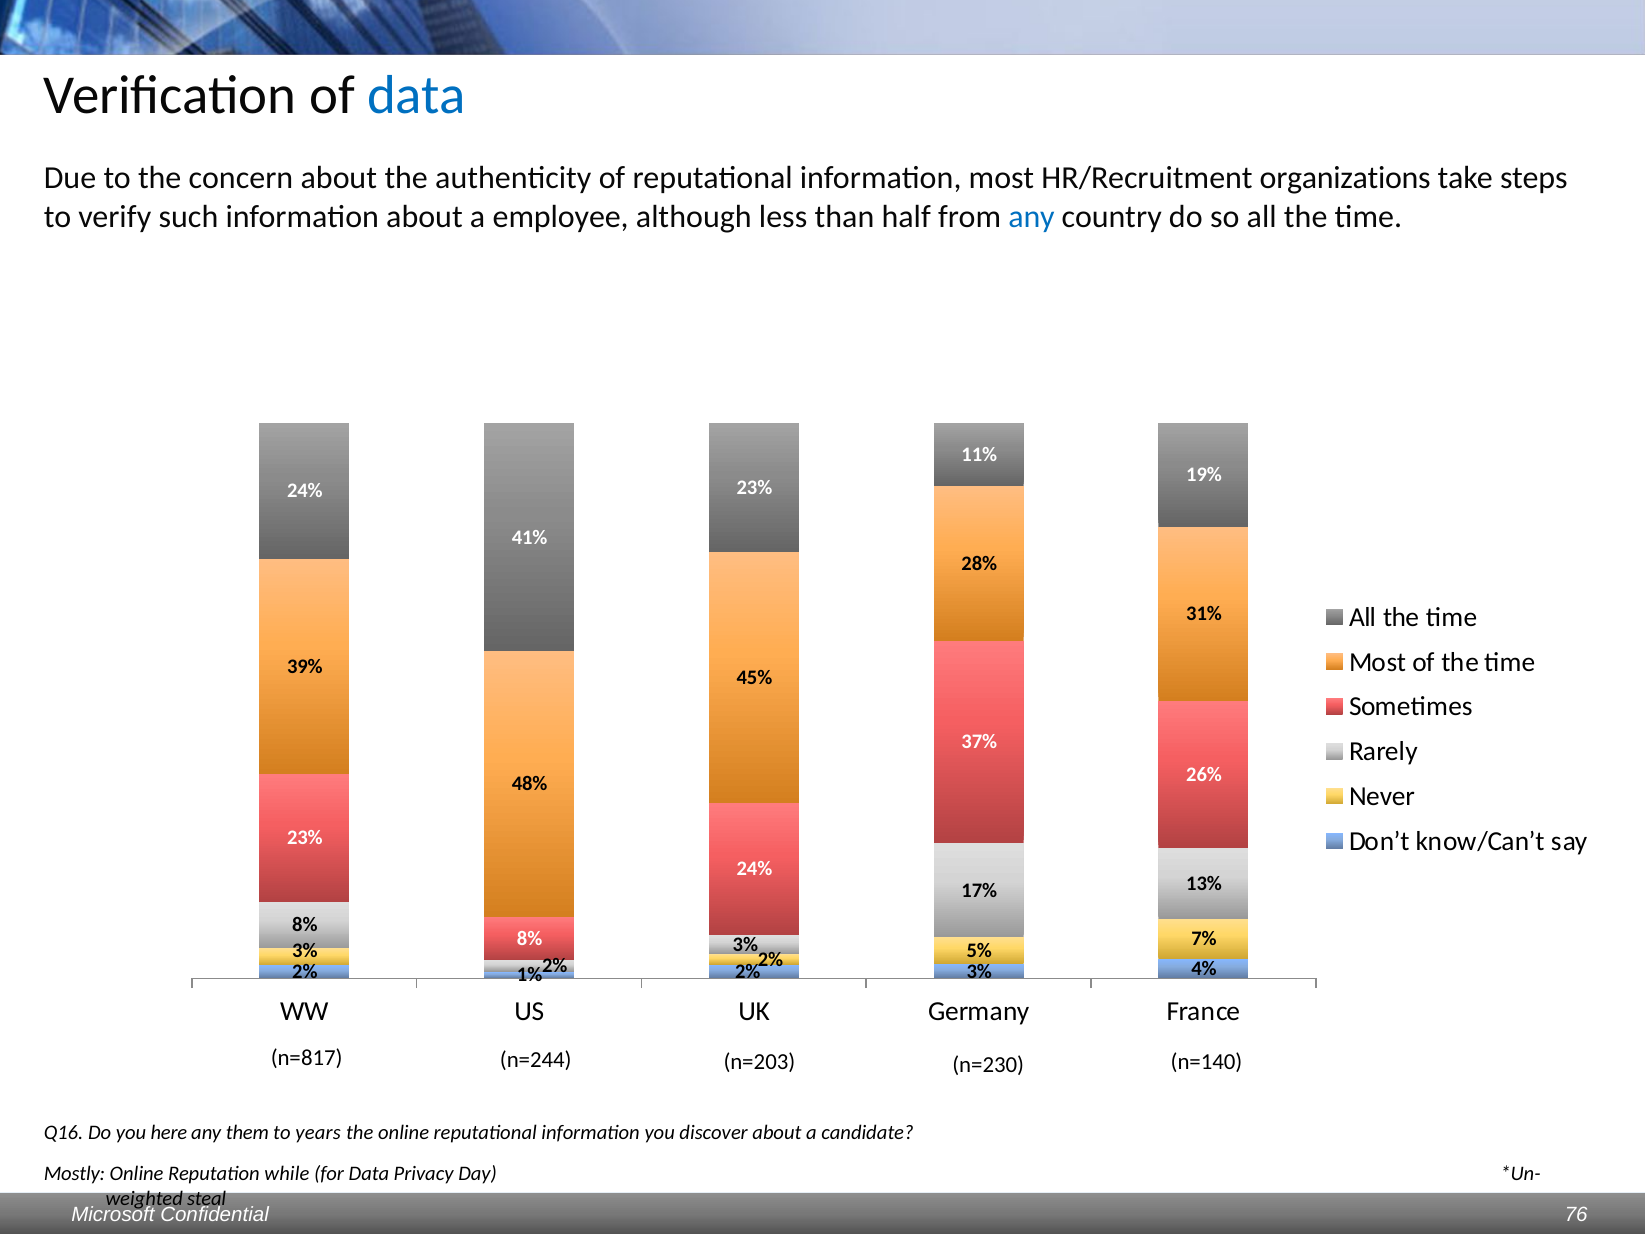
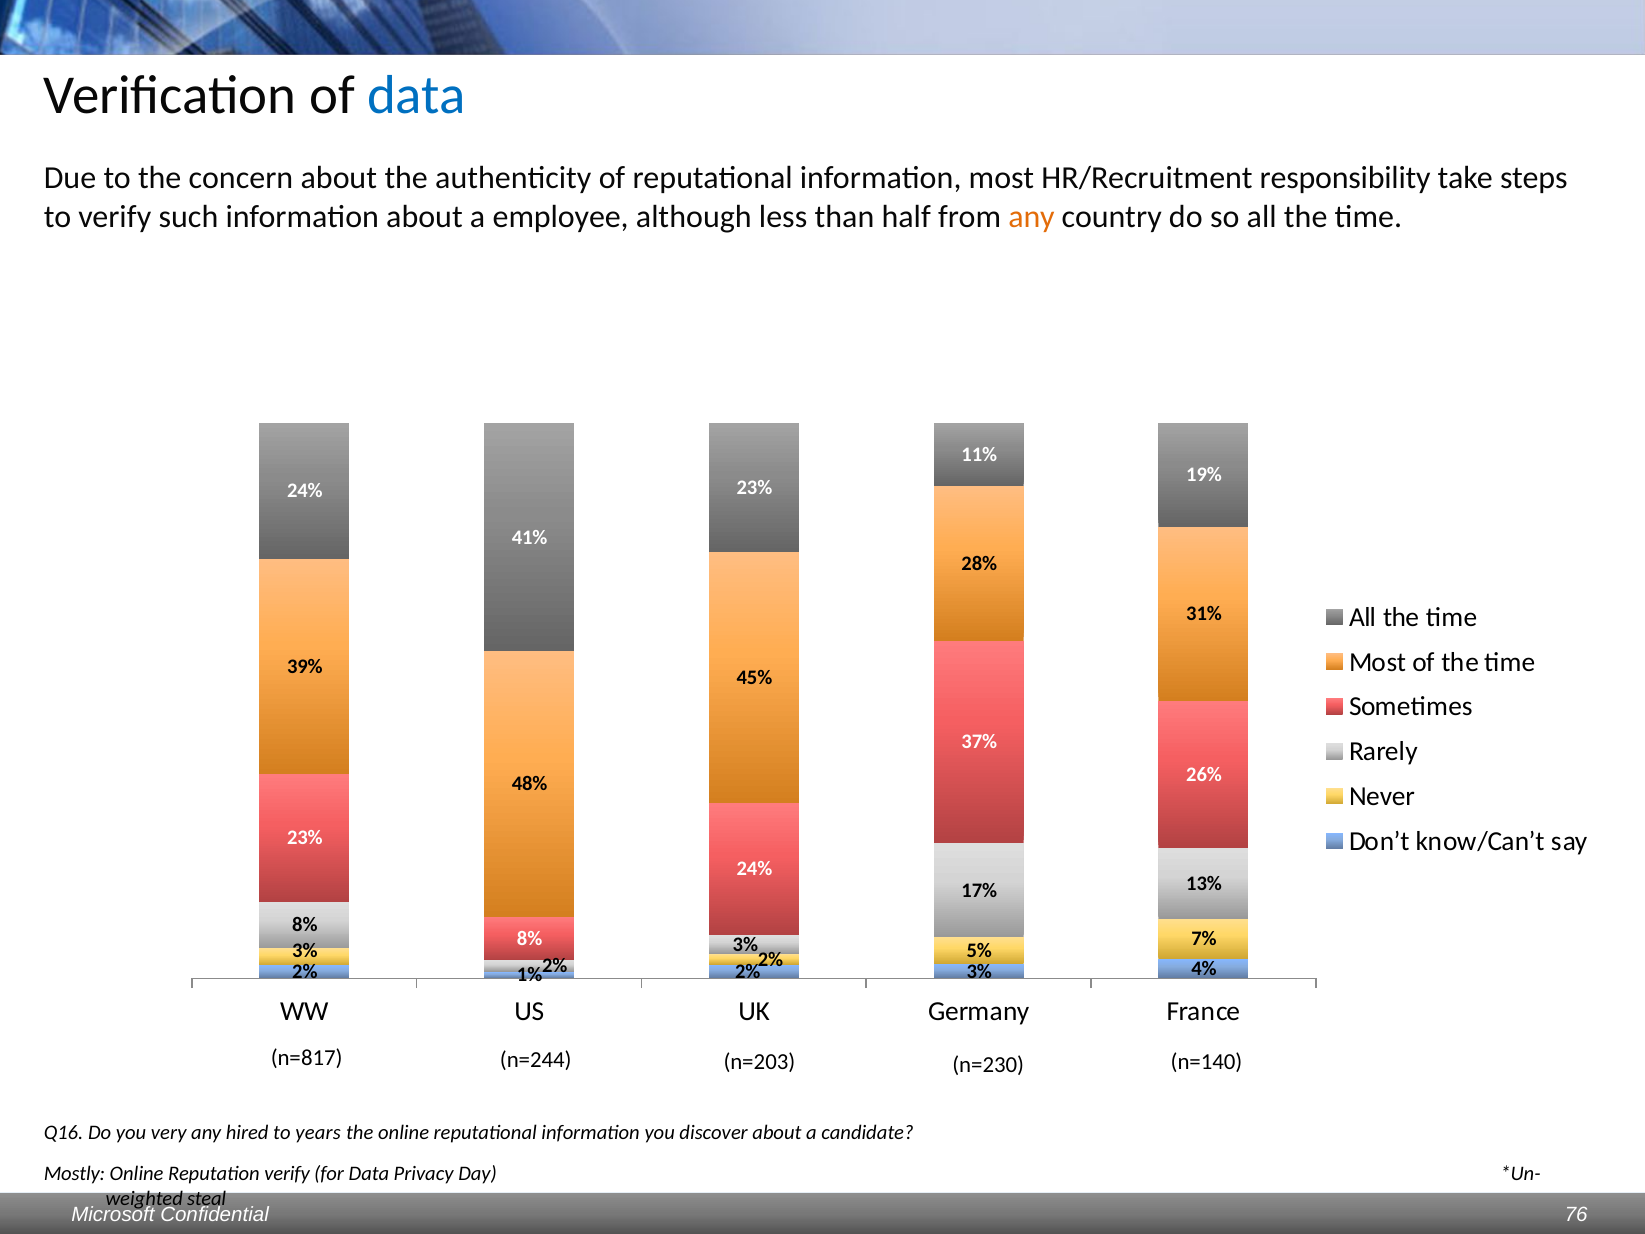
organizations: organizations -> responsibility
any at (1032, 217) colour: blue -> orange
here: here -> very
them: them -> hired
Reputation while: while -> verify
